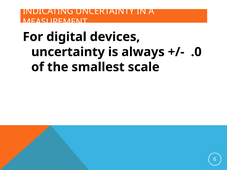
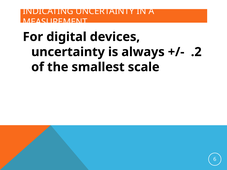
.0: .0 -> .2
